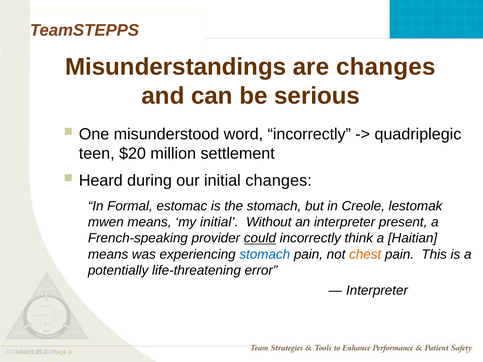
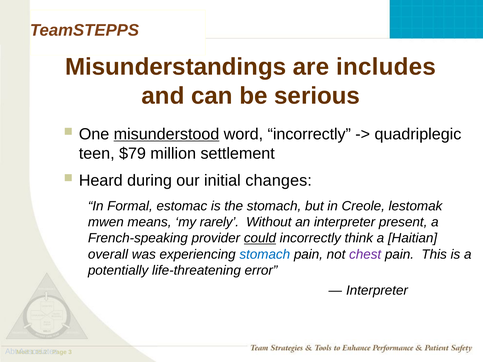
are changes: changes -> includes
misunderstood underline: none -> present
$20: $20 -> $79
my initial: initial -> rarely
means at (108, 254): means -> overall
chest colour: orange -> purple
